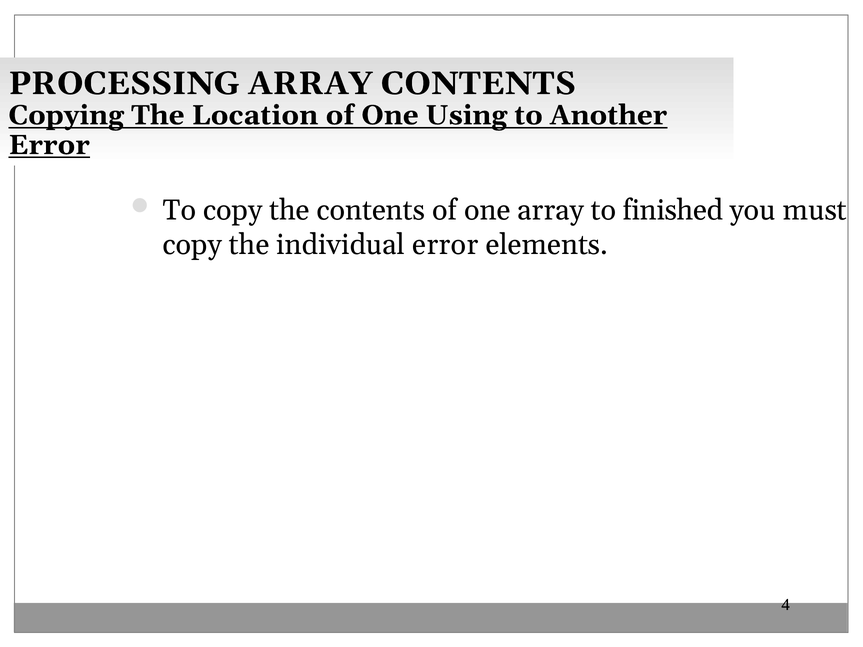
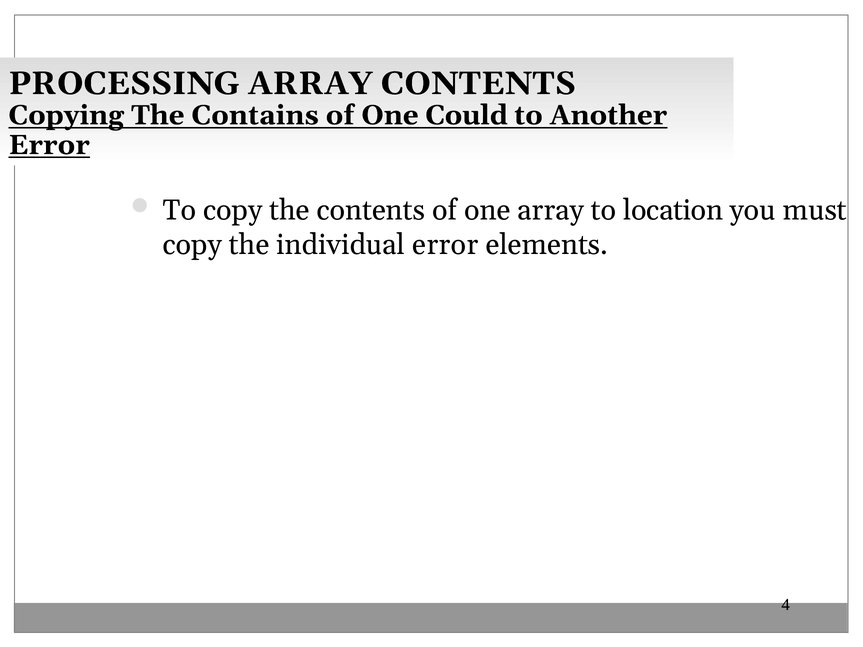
Location: Location -> Contains
Using: Using -> Could
finished: finished -> location
